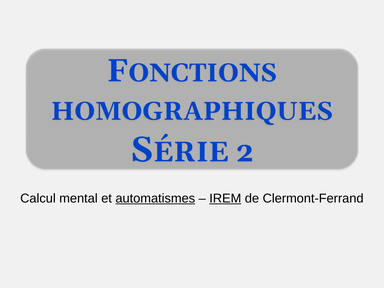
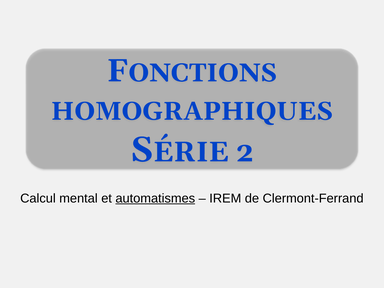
IREM underline: present -> none
